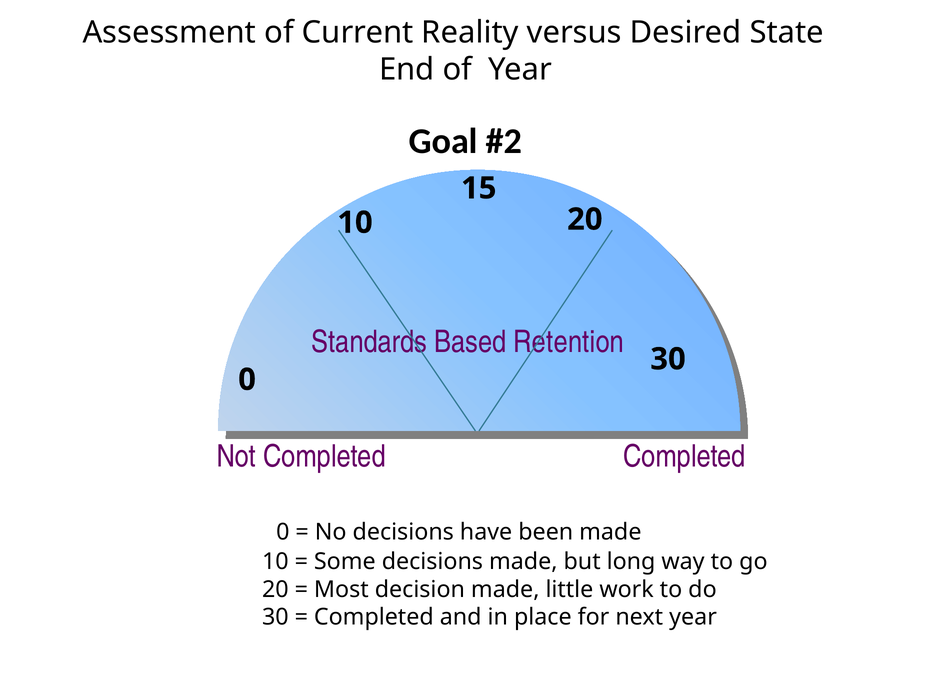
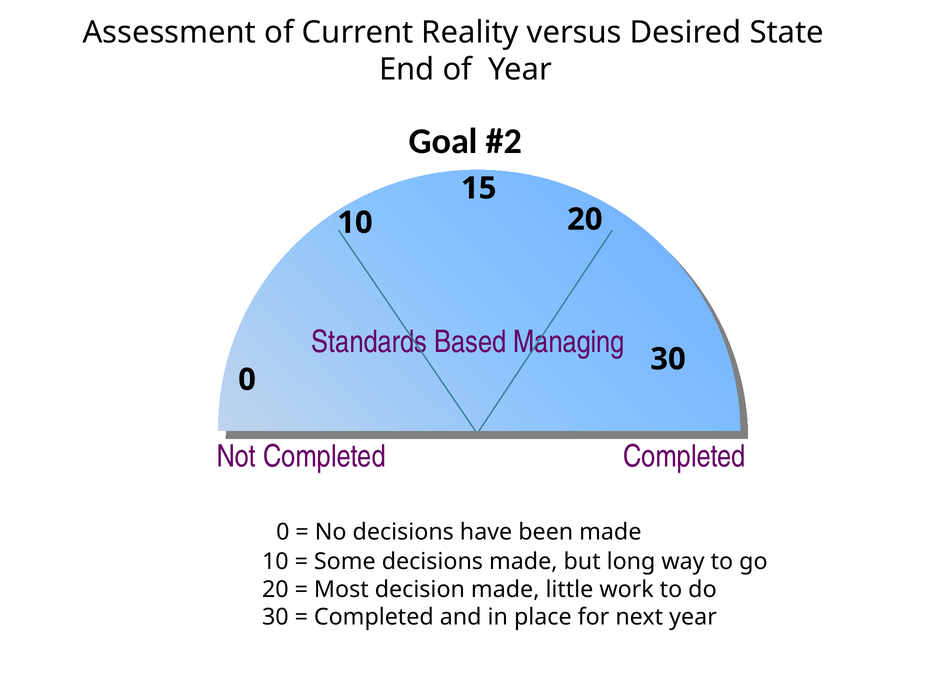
Retention: Retention -> Managing
